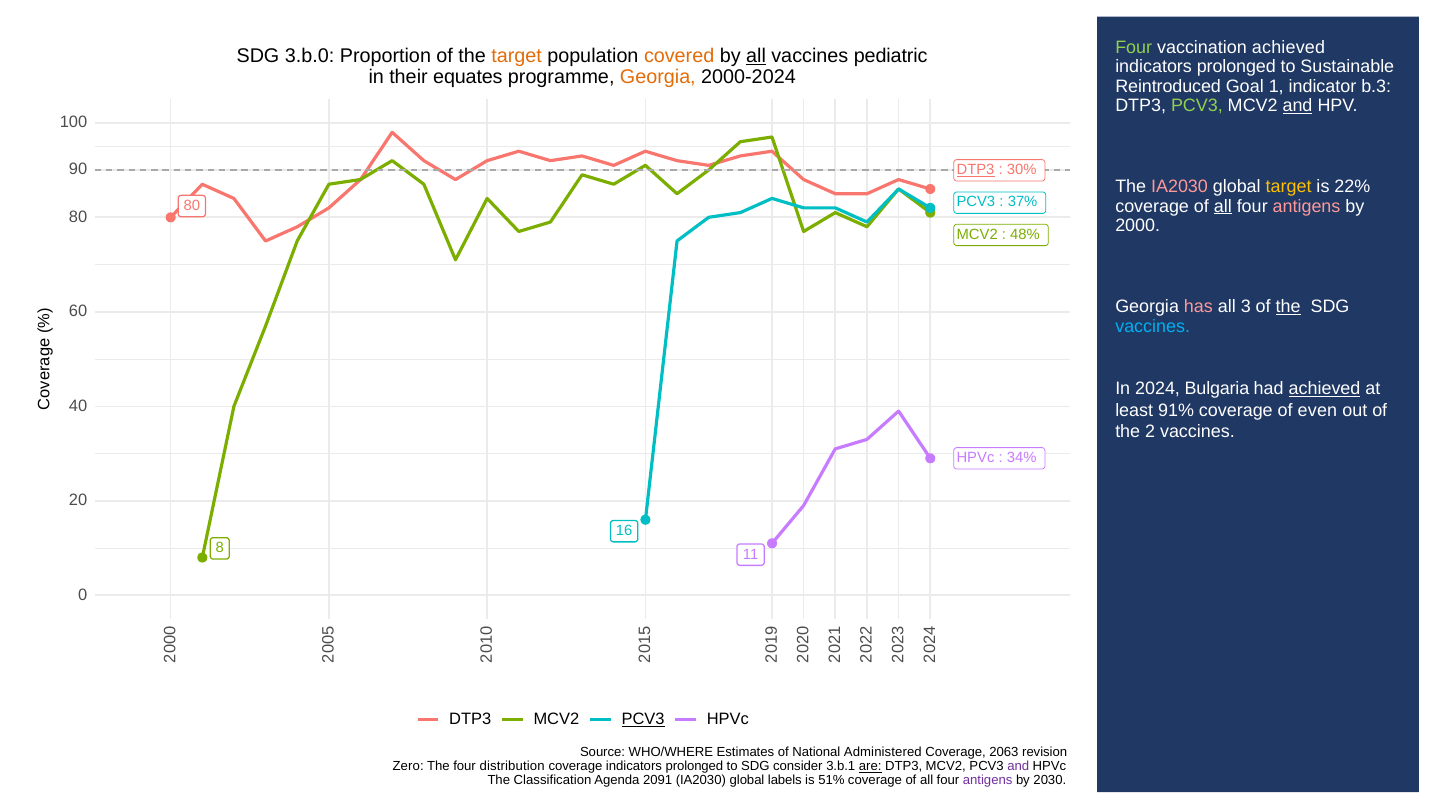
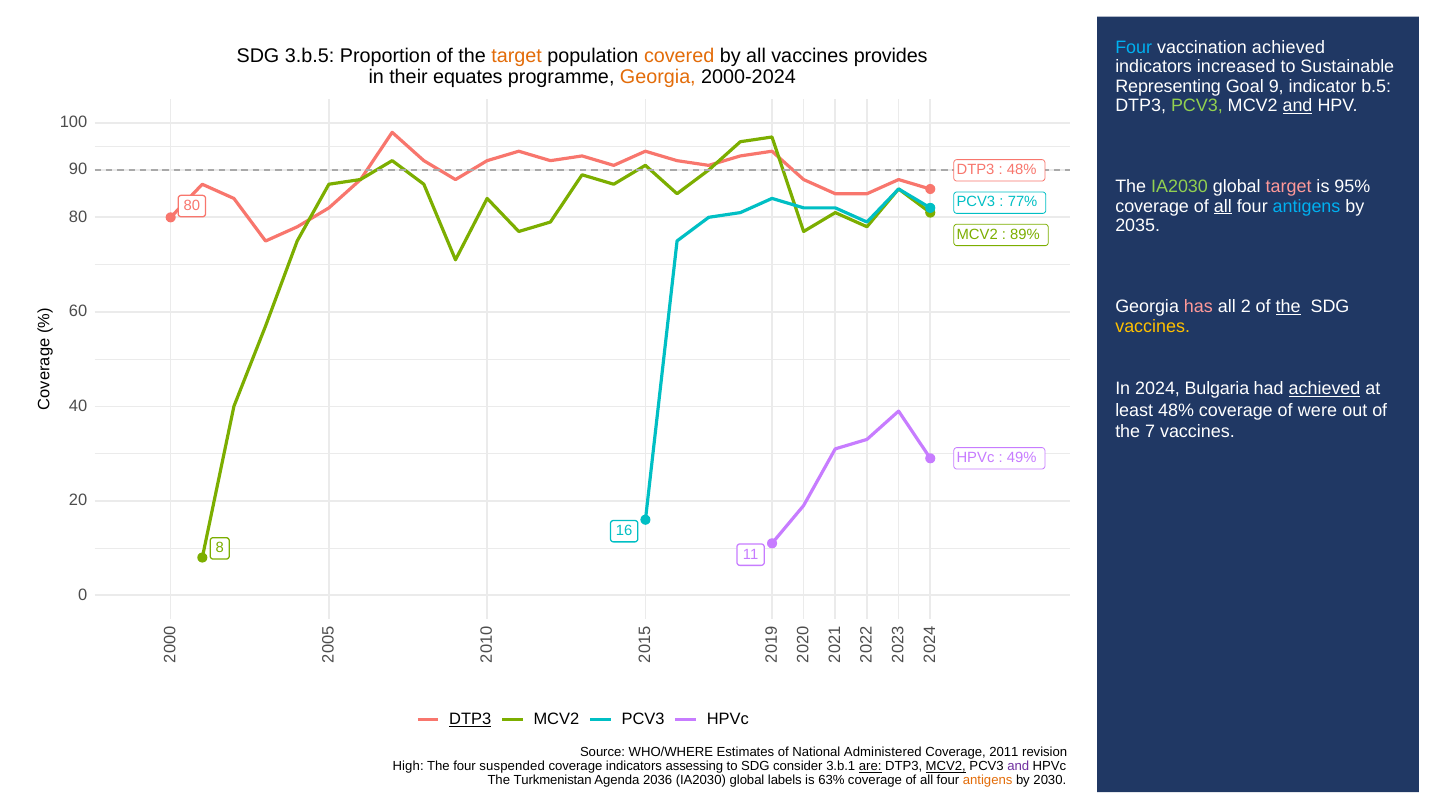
Four at (1134, 47) colour: light green -> light blue
3.b.0: 3.b.0 -> 3.b.5
all at (756, 56) underline: present -> none
pediatric: pediatric -> provides
prolonged at (1236, 67): prolonged -> increased
Reintroduced: Reintroduced -> Representing
Goal 1: 1 -> 9
b.3: b.3 -> b.5
DTP3 at (975, 170) underline: present -> none
30% at (1022, 170): 30% -> 48%
IA2030 at (1180, 187) colour: pink -> light green
target at (1289, 187) colour: yellow -> pink
22%: 22% -> 95%
37%: 37% -> 77%
antigens at (1307, 206) colour: pink -> light blue
2000: 2000 -> 2035
48%: 48% -> 89%
all 3: 3 -> 2
vaccines at (1153, 326) colour: light blue -> yellow
least 91%: 91% -> 48%
even: even -> were
the 2: 2 -> 7
34%: 34% -> 49%
DTP3 at (470, 719) underline: none -> present
PCV3 at (643, 719) underline: present -> none
2063: 2063 -> 2011
Zero: Zero -> High
distribution: distribution -> suspended
coverage indicators prolonged: prolonged -> assessing
MCV2 at (946, 766) underline: none -> present
Classification: Classification -> Turkmenistan
2091: 2091 -> 2036
51%: 51% -> 63%
antigens at (988, 780) colour: purple -> orange
